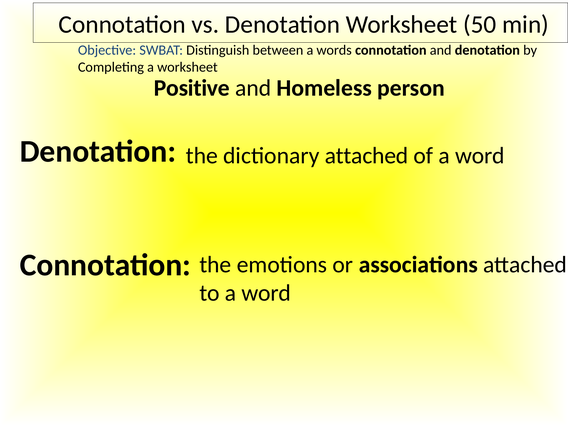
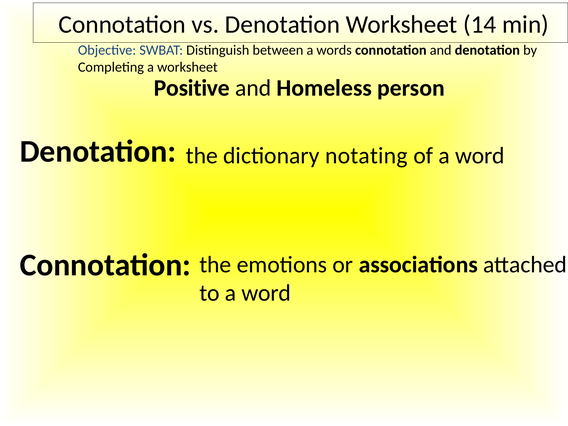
50: 50 -> 14
dictionary attached: attached -> notating
